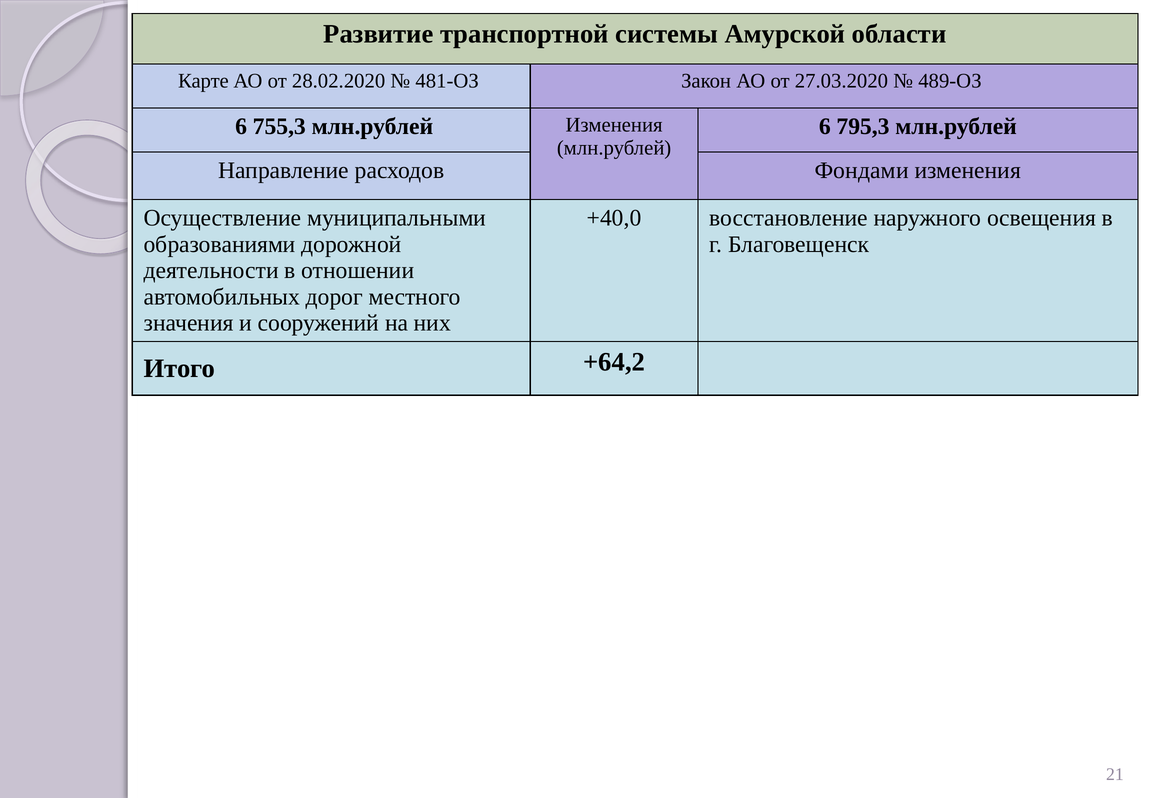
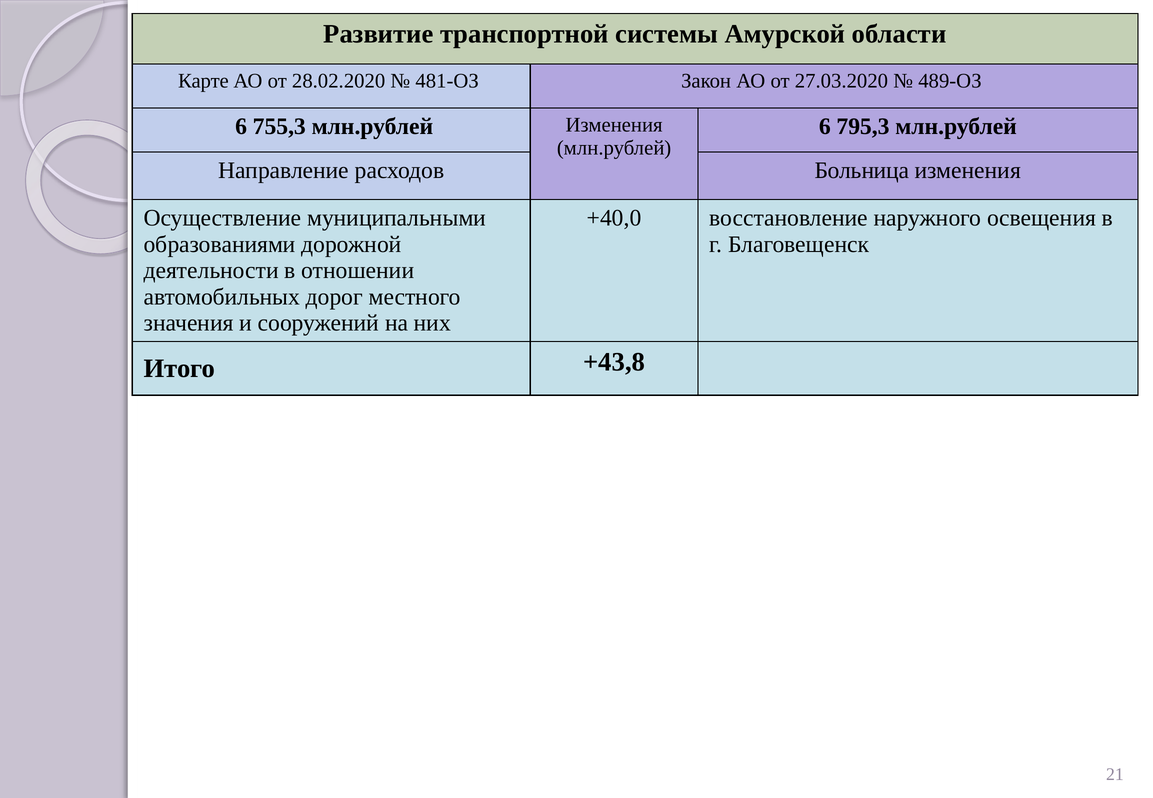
Фондами: Фондами -> Больница
+64,2: +64,2 -> +43,8
